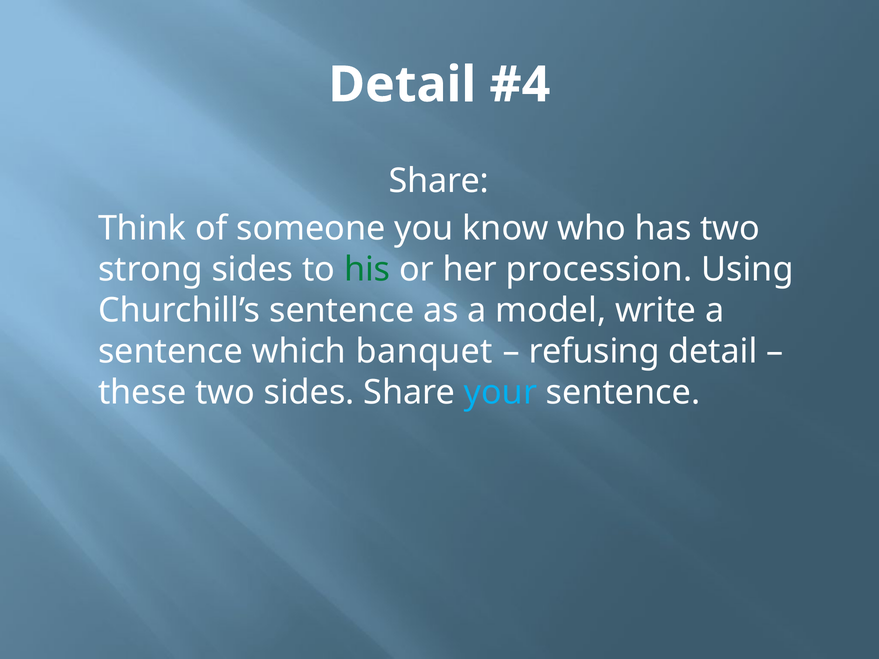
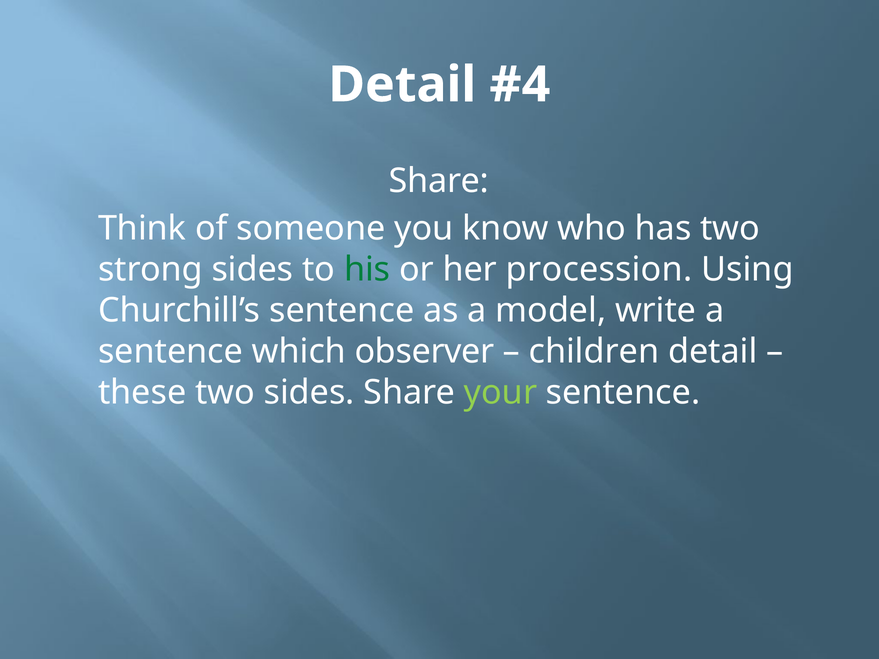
banquet: banquet -> observer
refusing: refusing -> children
your colour: light blue -> light green
